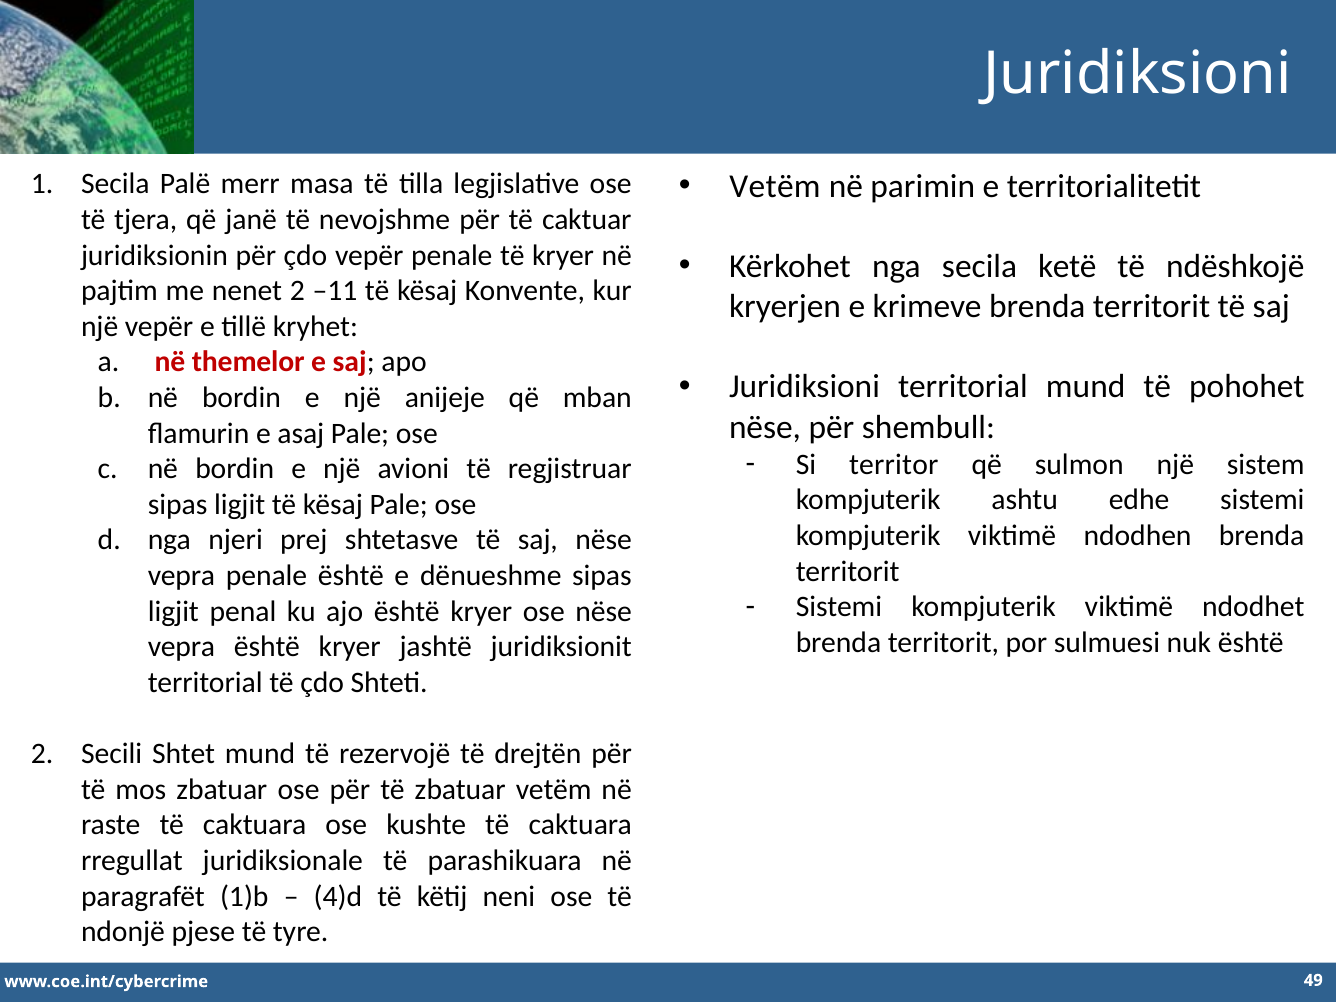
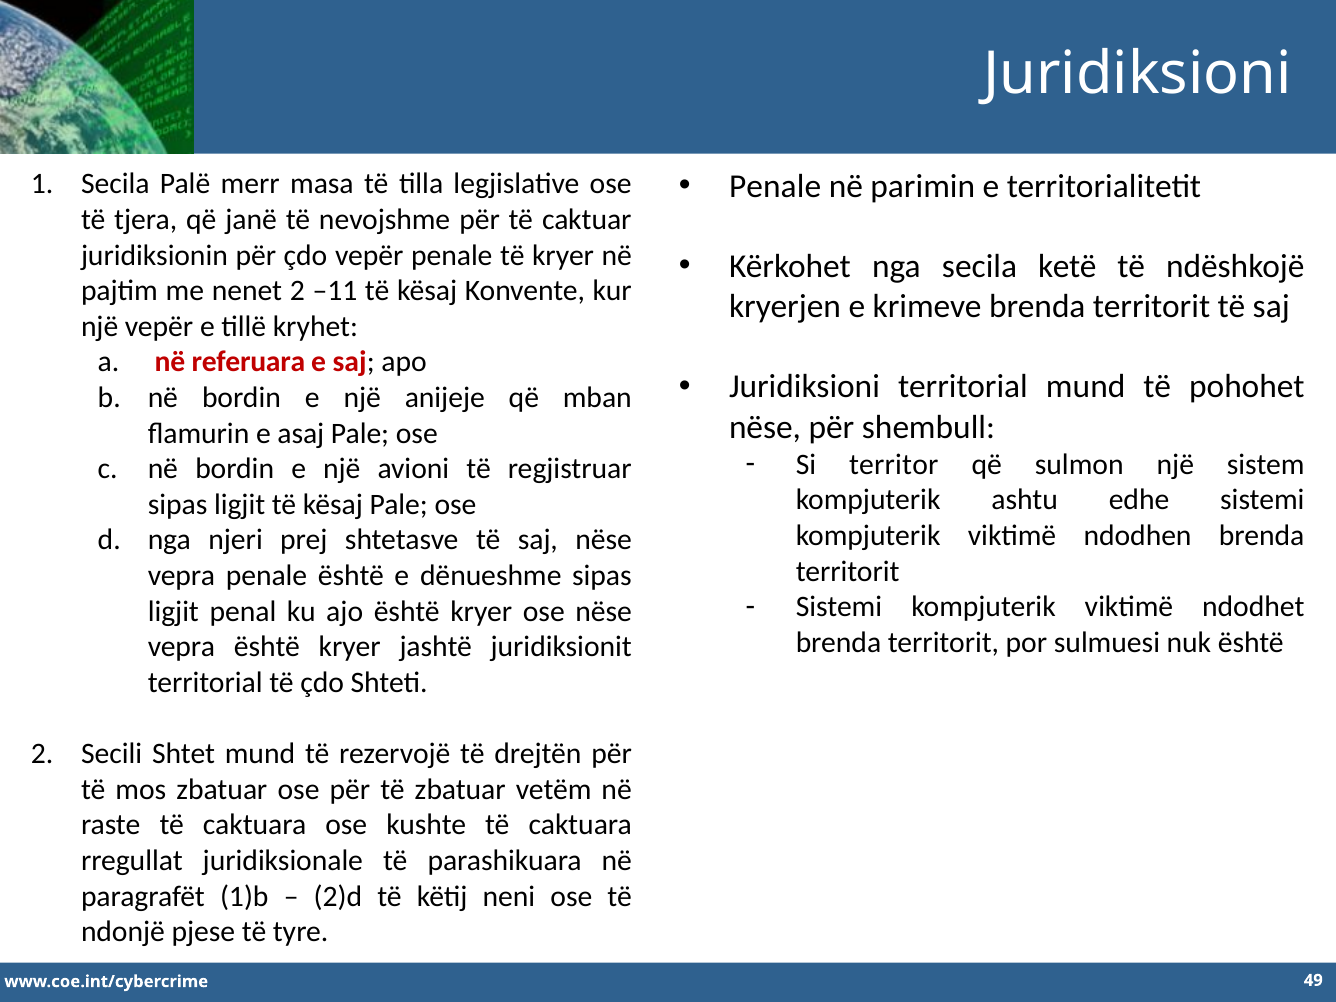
Vetëm at (775, 187): Vetëm -> Penale
themelor: themelor -> referuara
4)d: 4)d -> 2)d
